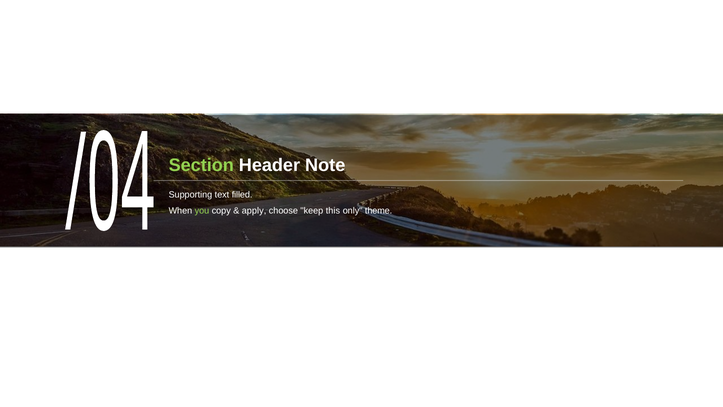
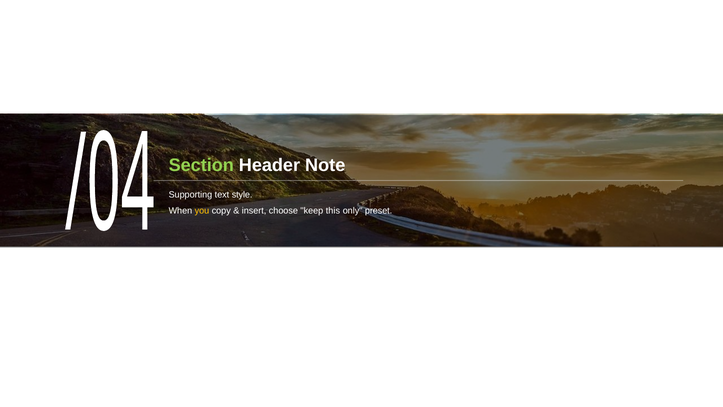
filled: filled -> style
you colour: light green -> yellow
apply: apply -> insert
theme: theme -> preset
